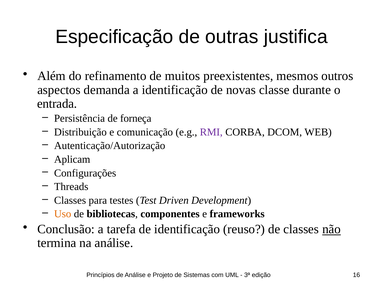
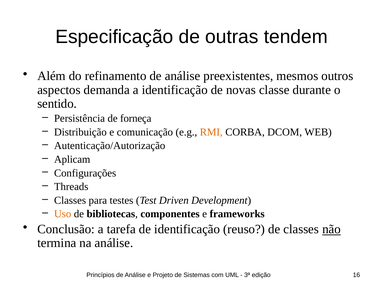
justifica: justifica -> tendem
refinamento de muitos: muitos -> análise
entrada: entrada -> sentido
RMI colour: purple -> orange
